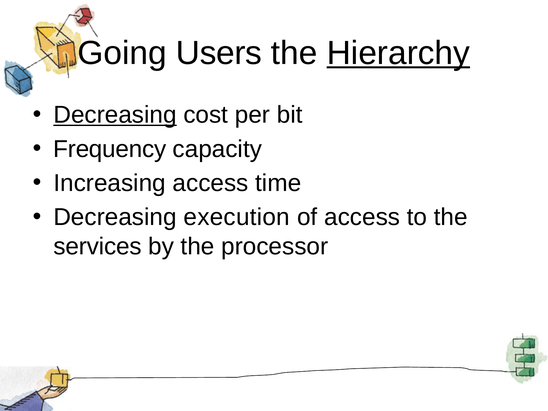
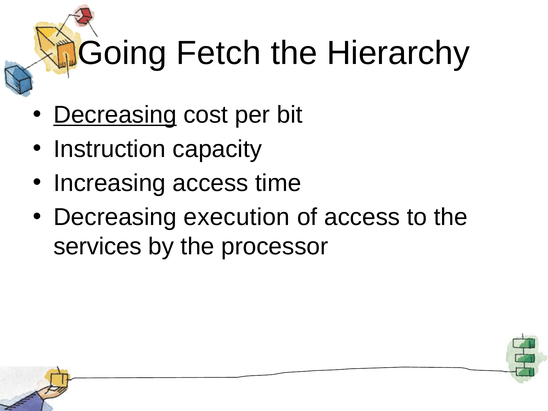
Users: Users -> Fetch
Hierarchy underline: present -> none
Frequency: Frequency -> Instruction
